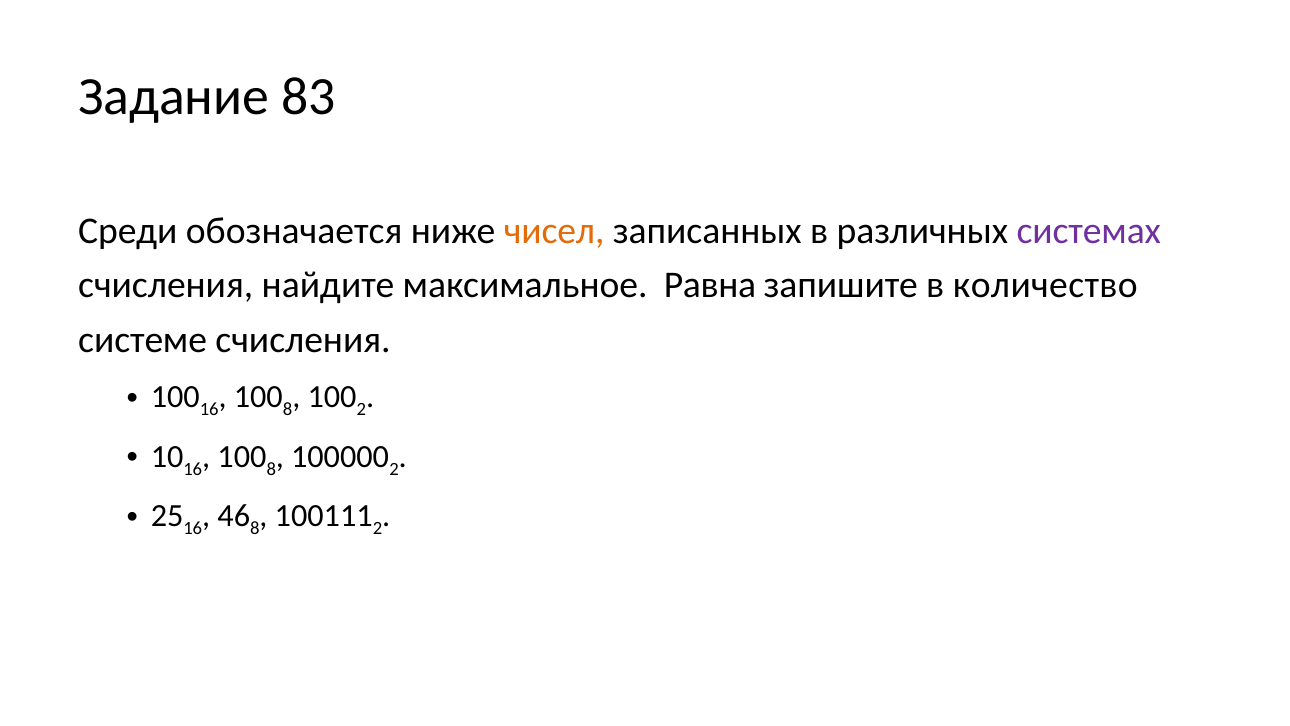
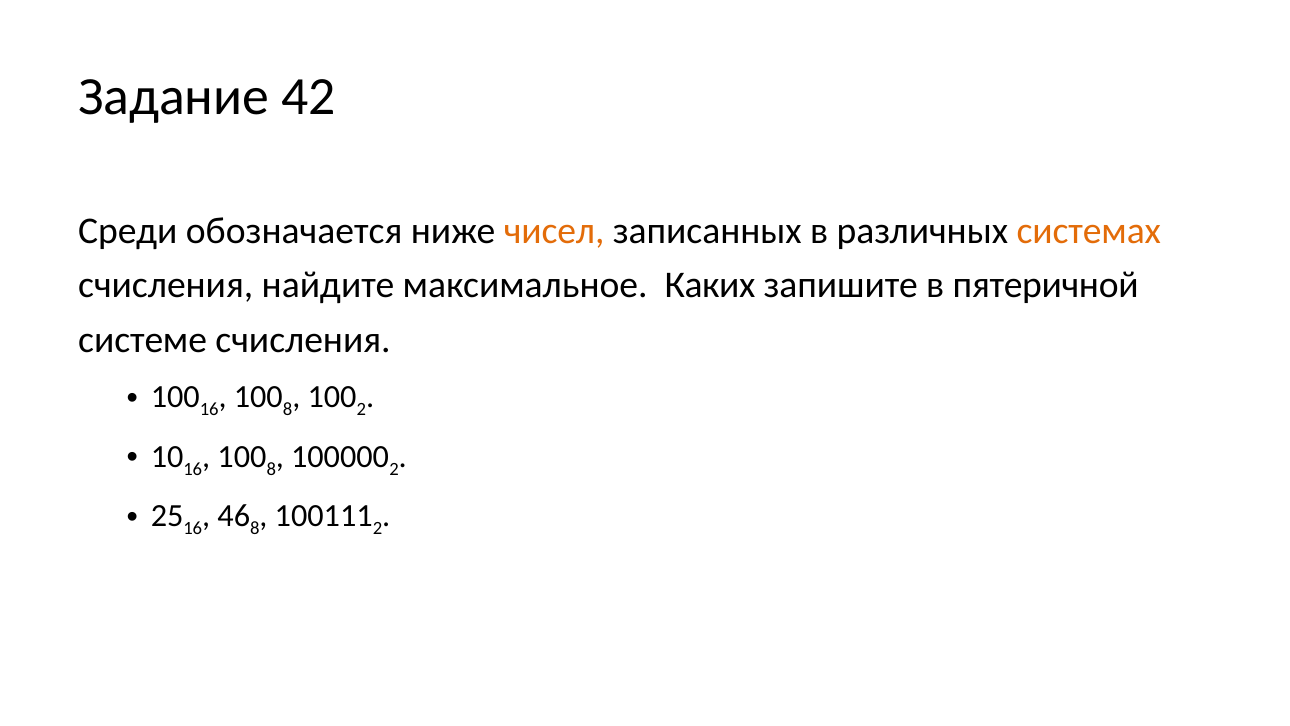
83: 83 -> 42
системах colour: purple -> orange
Равна: Равна -> Каких
количество: количество -> пятеричной
